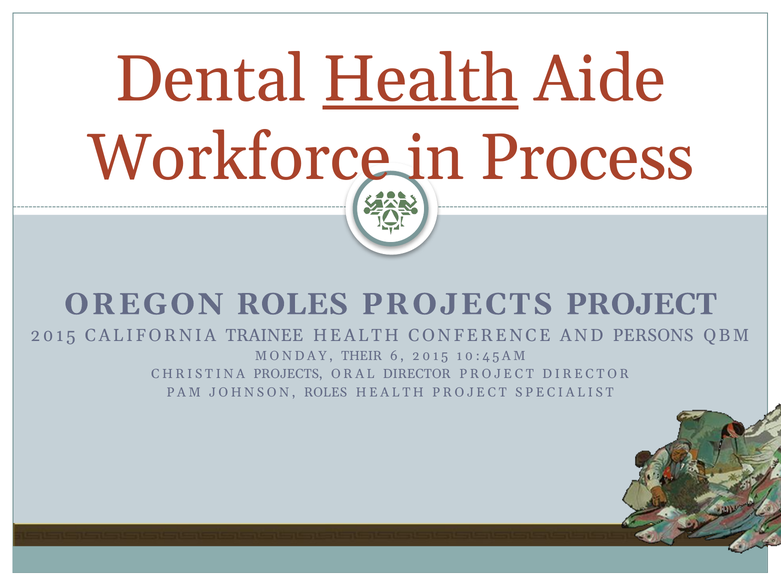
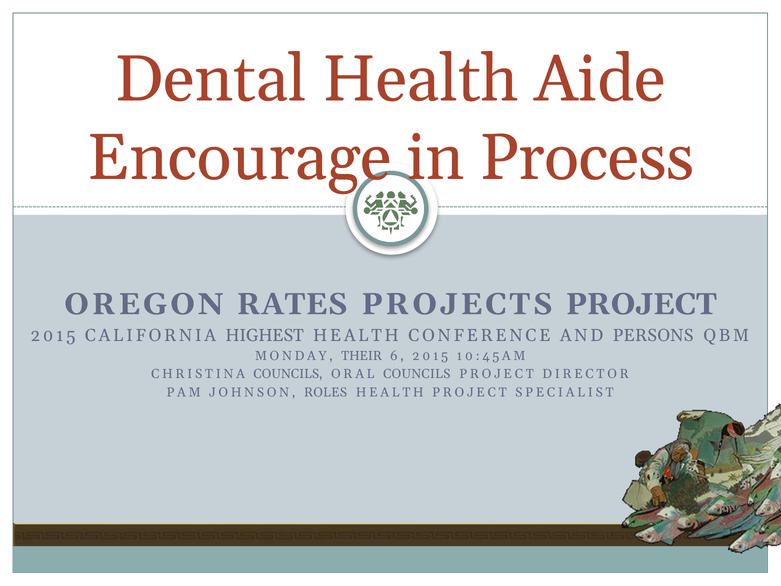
Health at (421, 79) underline: present -> none
Workforce: Workforce -> Encourage
OREGON ROLES: ROLES -> RATES
TRAINEE: TRAINEE -> HIGHEST
CHRISTINA PROJECTS: PROJECTS -> COUNCILS
ORAL DIRECTOR: DIRECTOR -> COUNCILS
